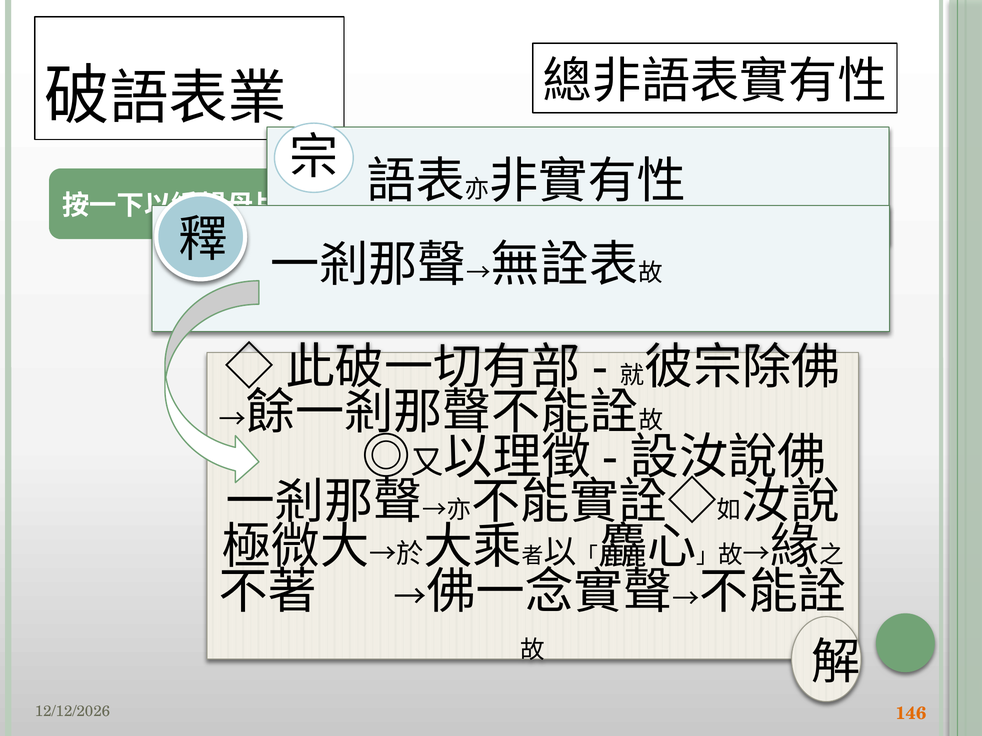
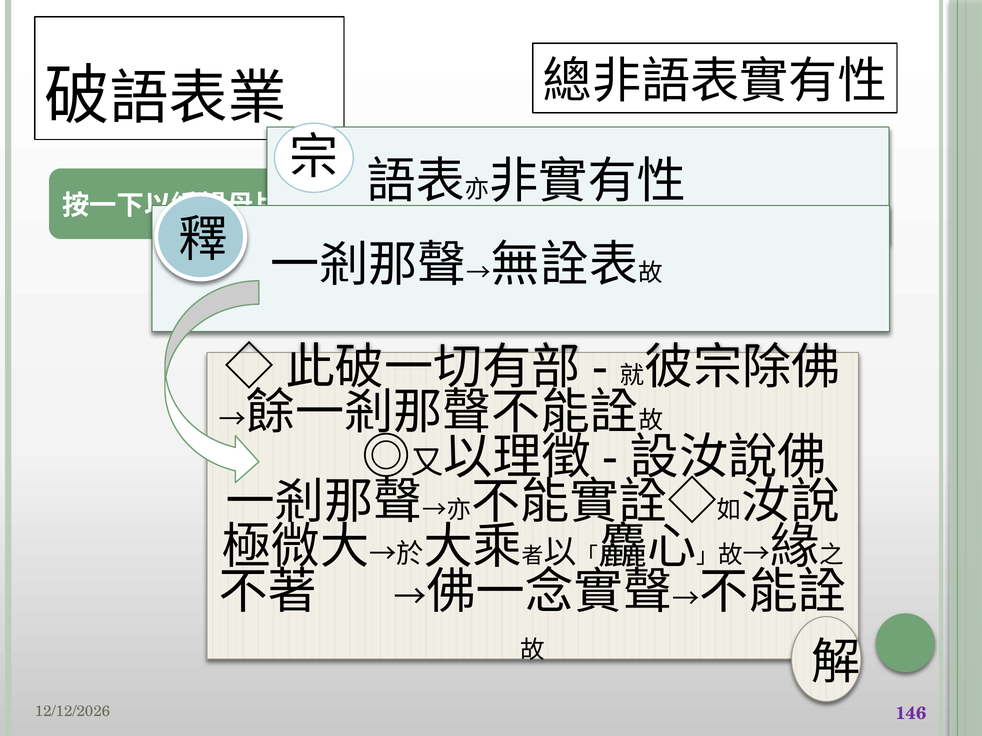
146 colour: orange -> purple
